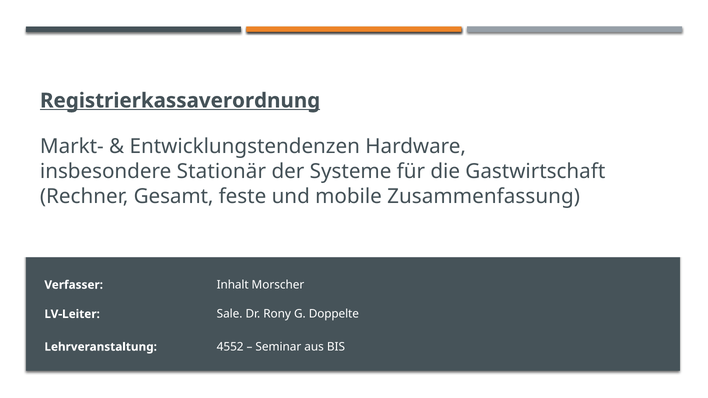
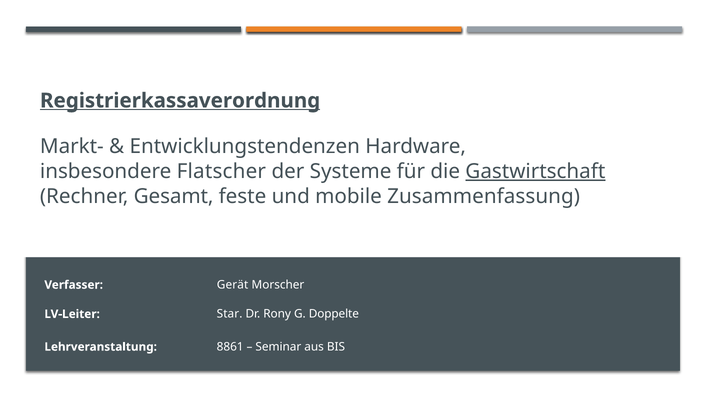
Stationär: Stationär -> Flatscher
Gastwirtschaft underline: none -> present
Inhalt: Inhalt -> Gerät
Sale: Sale -> Star
4552: 4552 -> 8861
